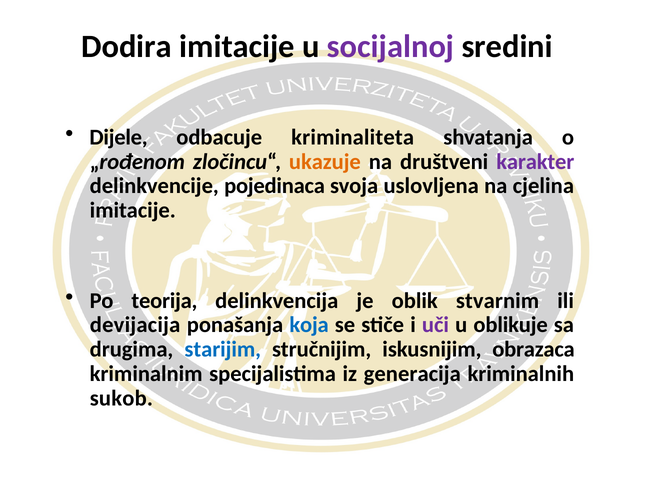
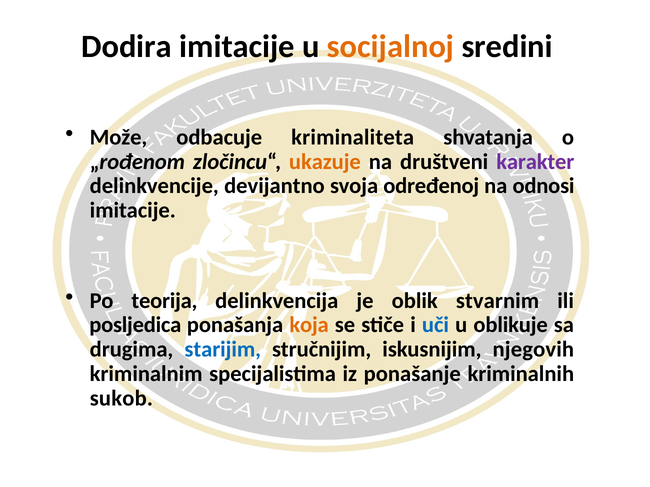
socijalnoj colour: purple -> orange
Dijele: Dijele -> Može
pojedinaca: pojedinaca -> devijantno
uslovljena: uslovljena -> određenoj
cjelina: cjelina -> odnosi
devijacija: devijacija -> posljedica
koja colour: blue -> orange
uči colour: purple -> blue
obrazaca: obrazaca -> njegovih
generacija: generacija -> ponašanje
